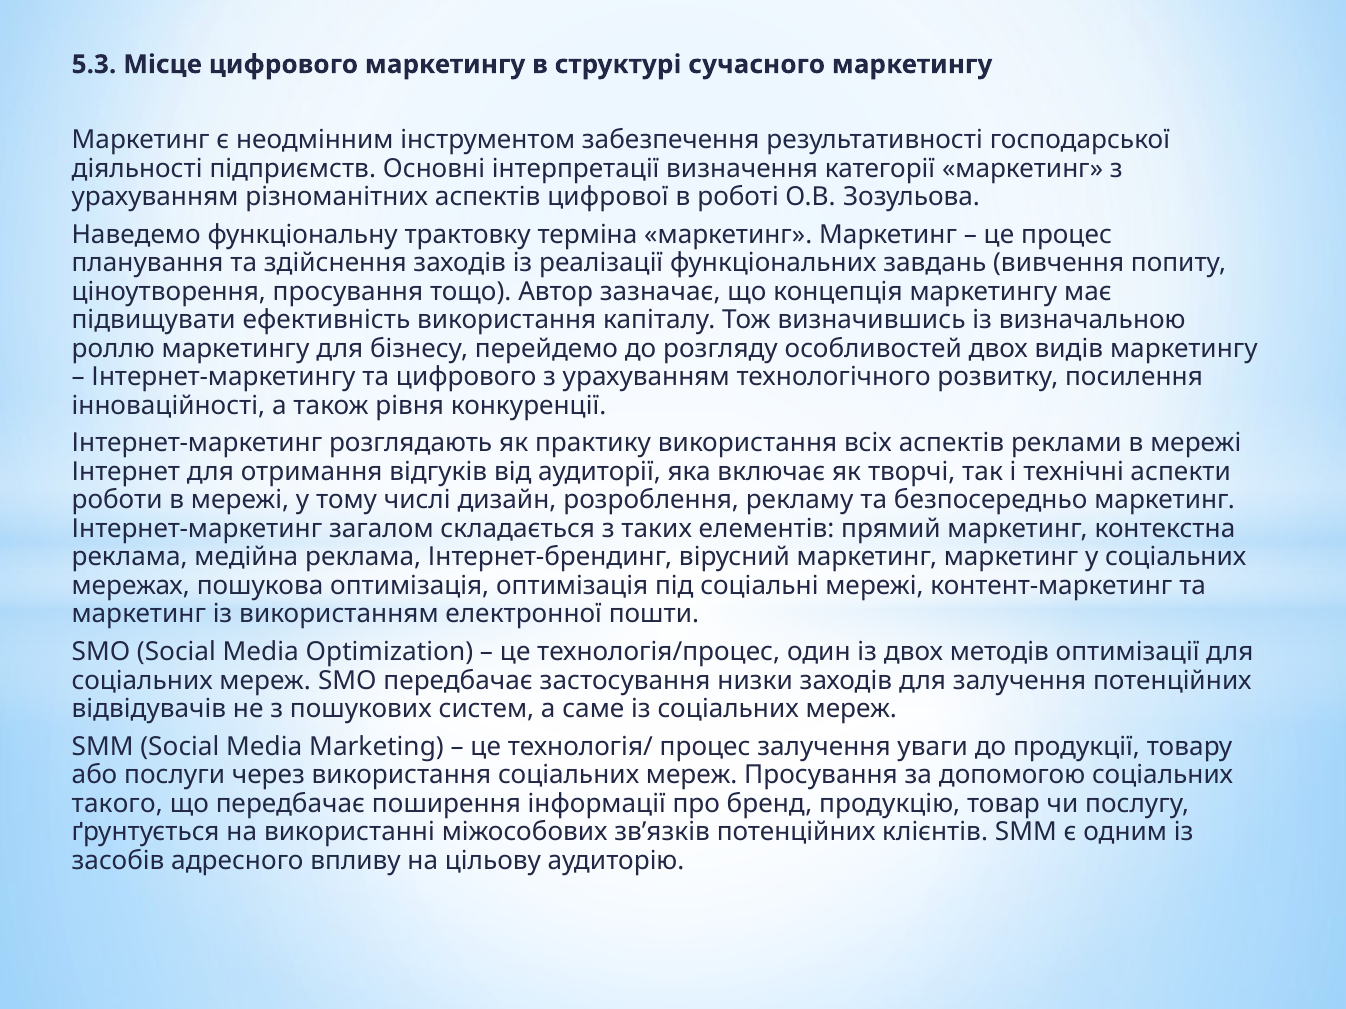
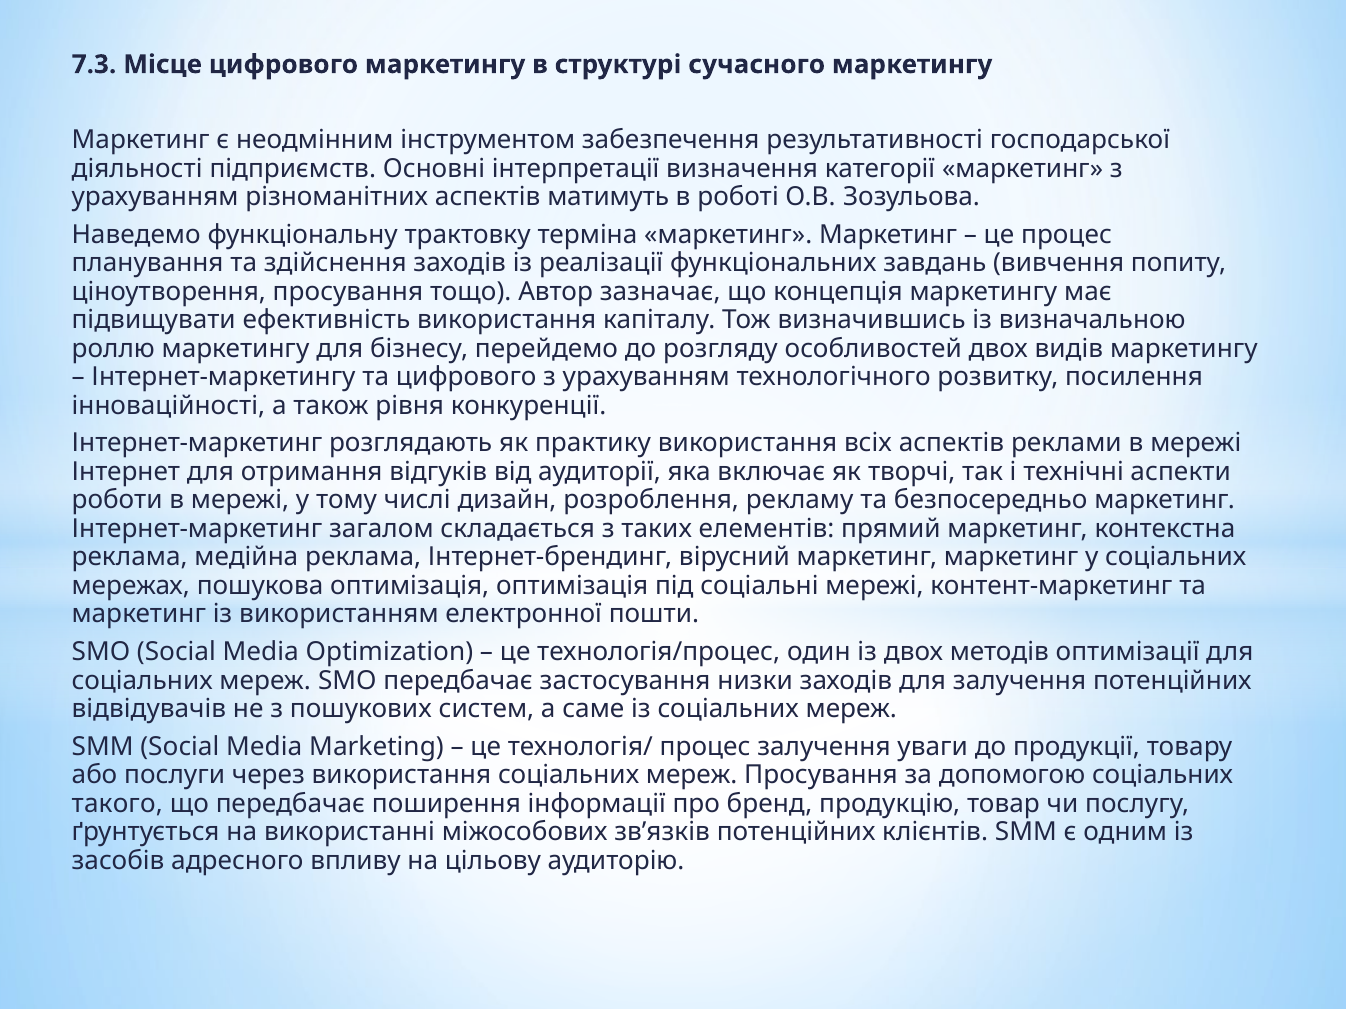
5.3: 5.3 -> 7.3
цифрової: цифрової -> матимуть
